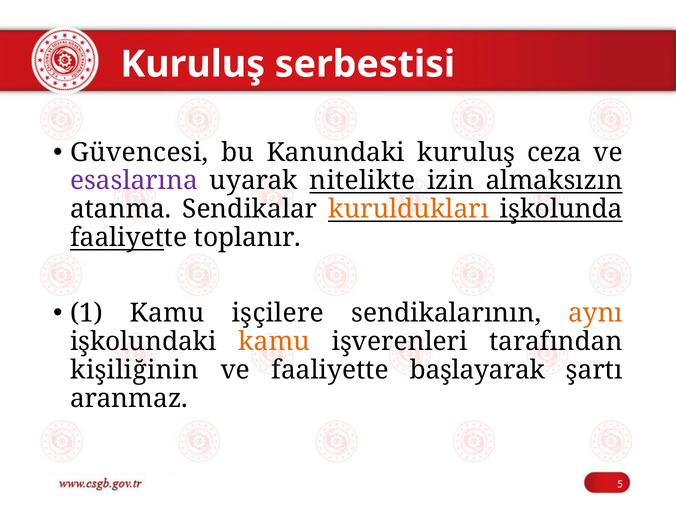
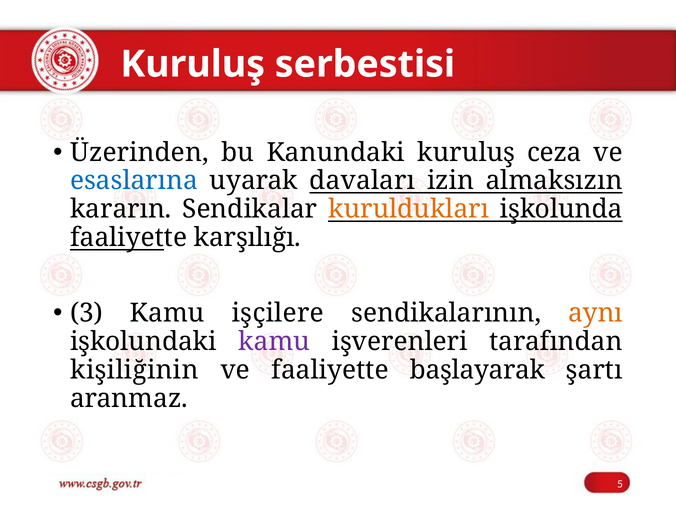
Güvencesi: Güvencesi -> Üzerinden
esaslarına colour: purple -> blue
nitelikte: nitelikte -> davaları
atanma: atanma -> kararın
toplanır: toplanır -> karşılığı
1: 1 -> 3
kamu at (274, 342) colour: orange -> purple
